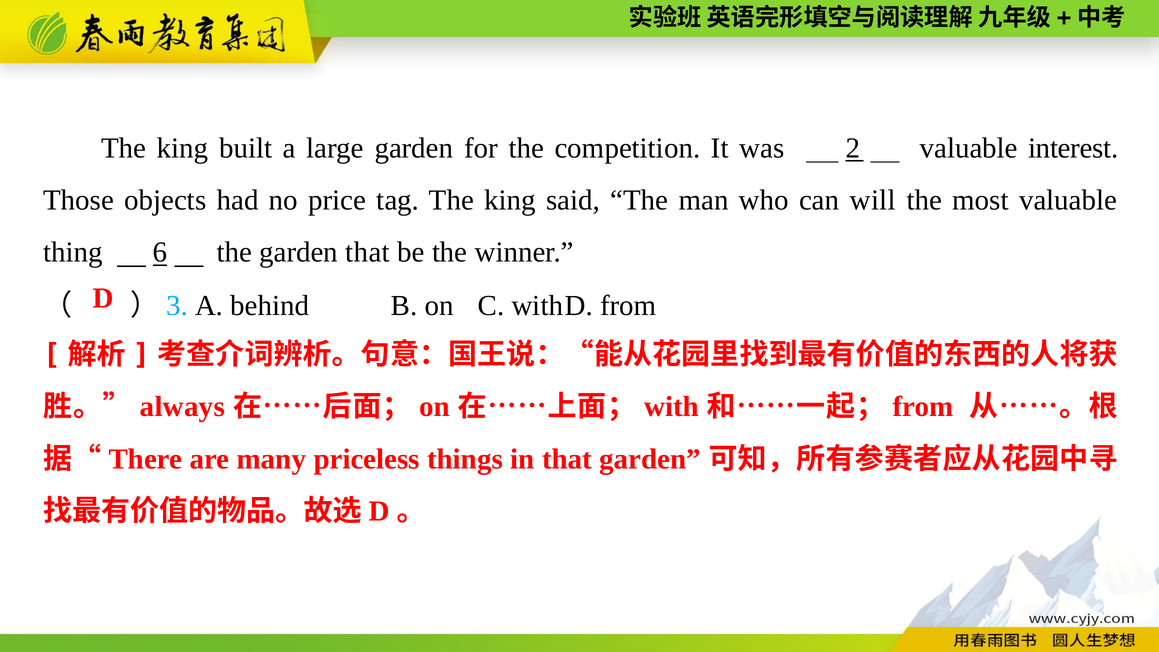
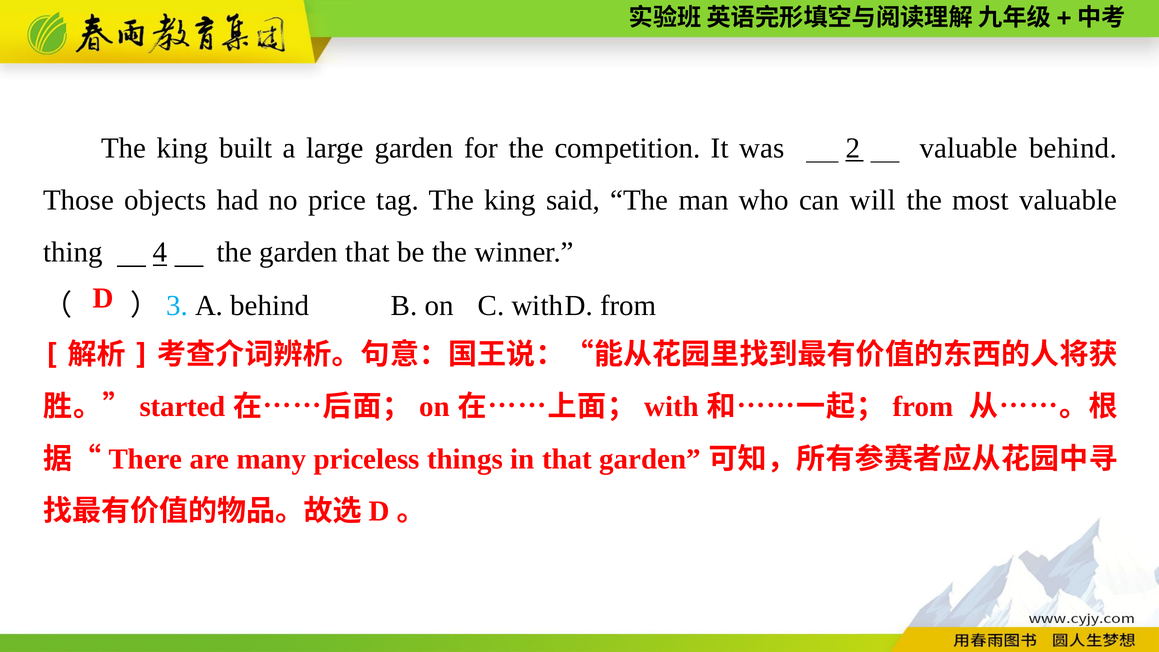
valuable interest: interest -> behind
6: 6 -> 4
always: always -> started
